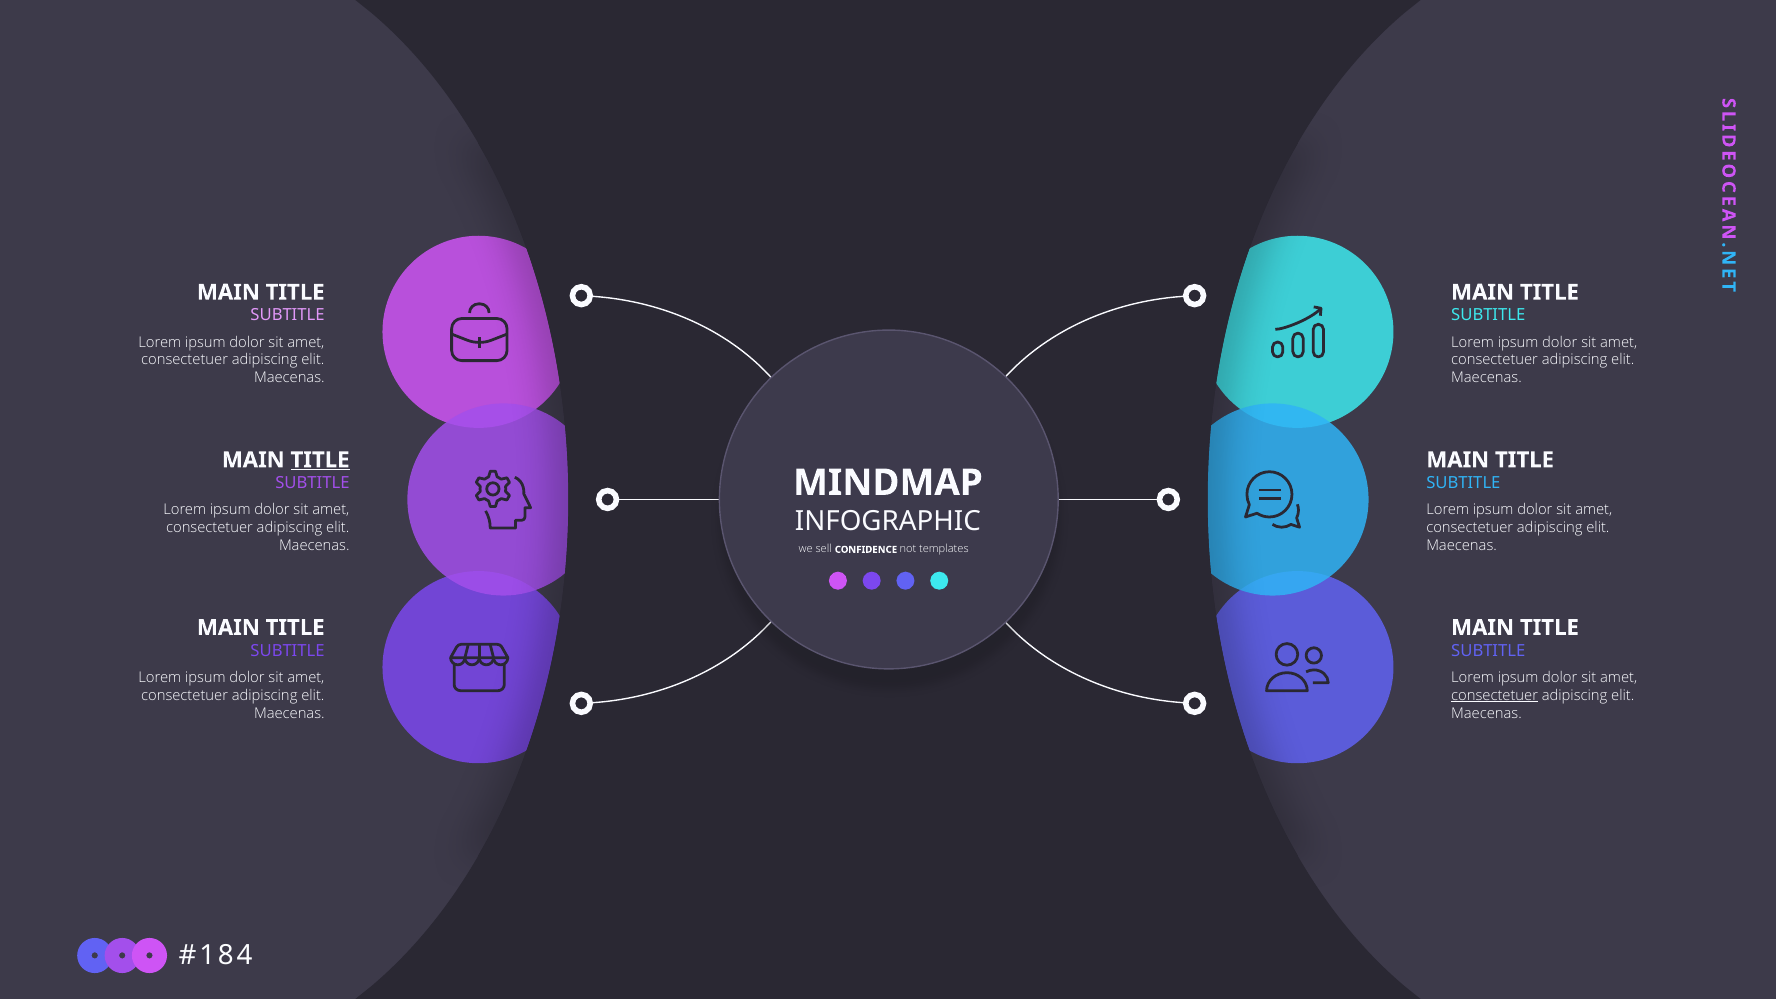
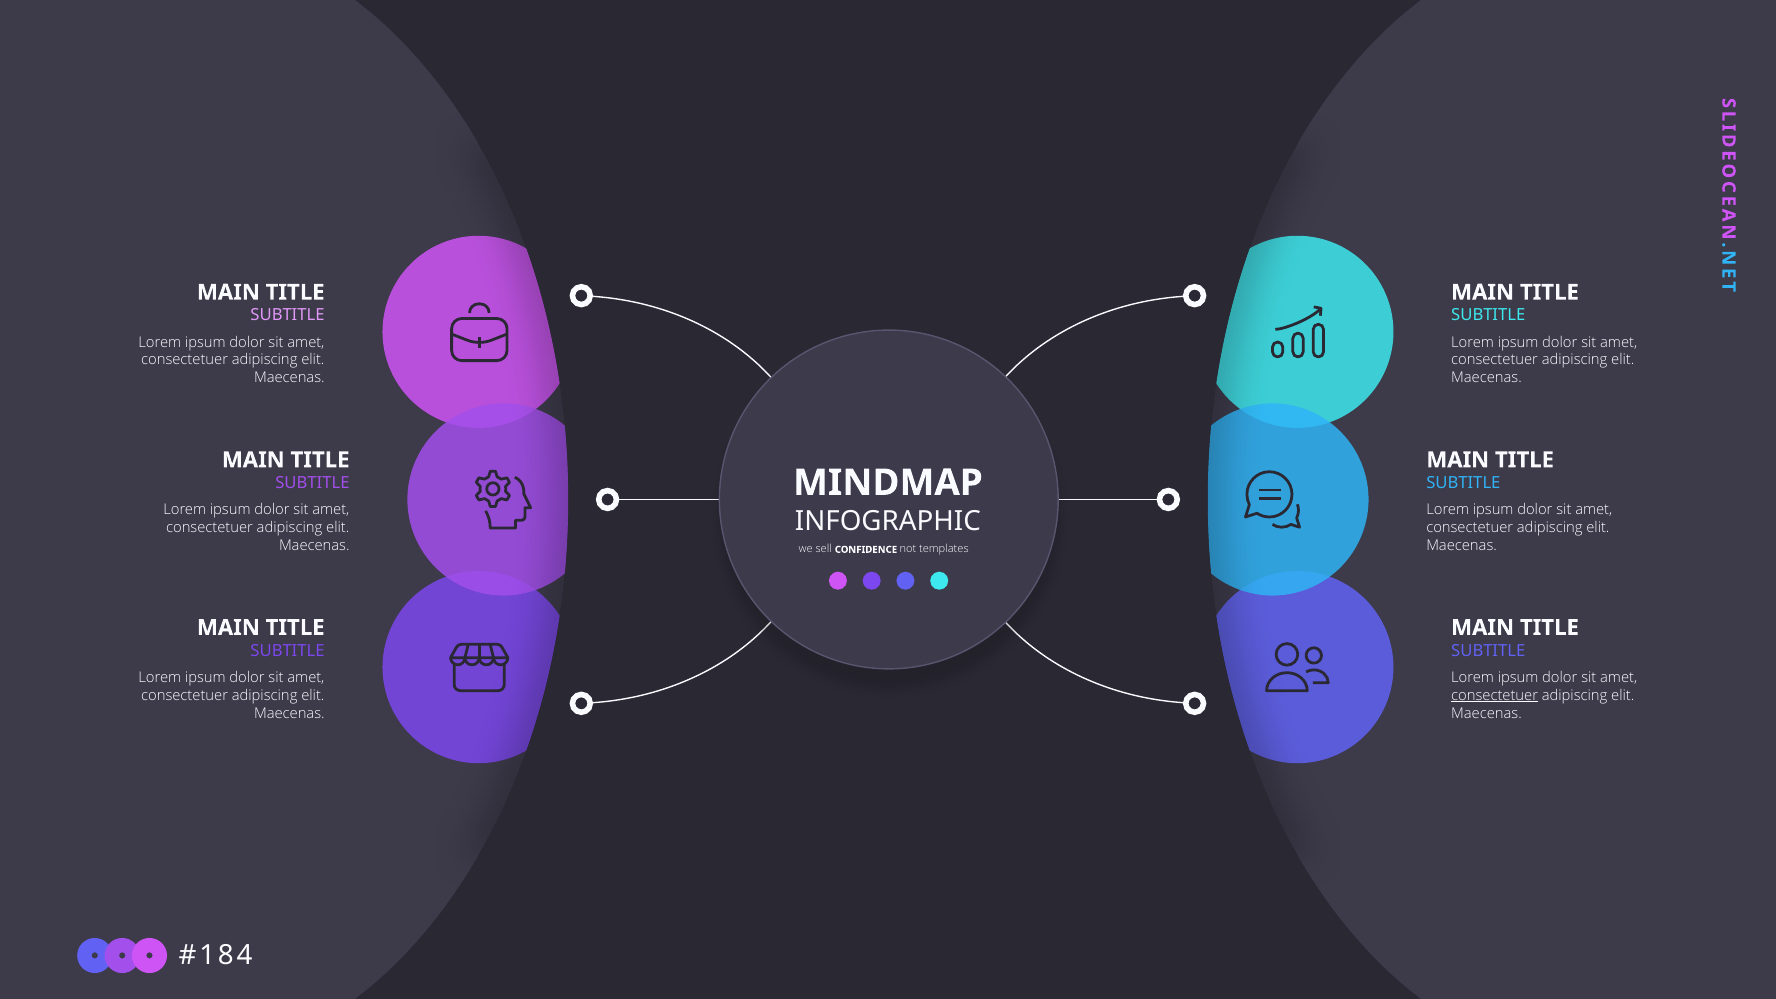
TITLE at (320, 460) underline: present -> none
